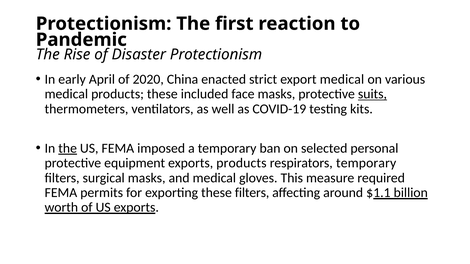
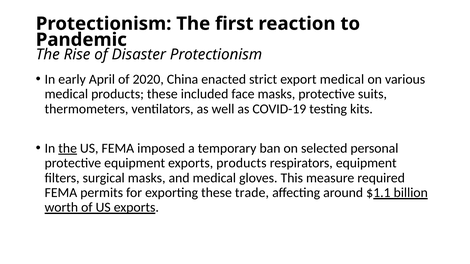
suits underline: present -> none
respirators temporary: temporary -> equipment
these filters: filters -> trade
